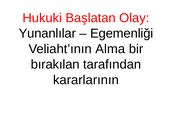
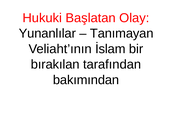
Egemenliği: Egemenliği -> Tanımayan
Alma: Alma -> İslam
kararlarının: kararlarının -> bakımından
